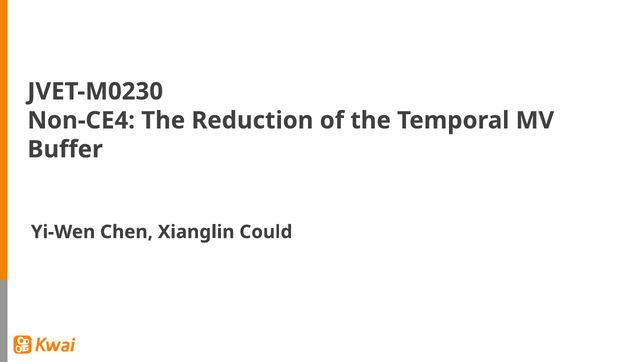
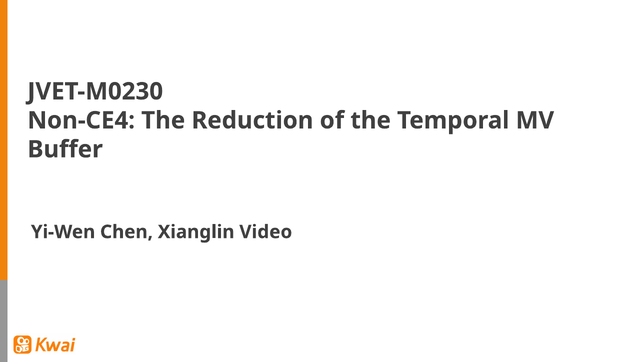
Could: Could -> Video
